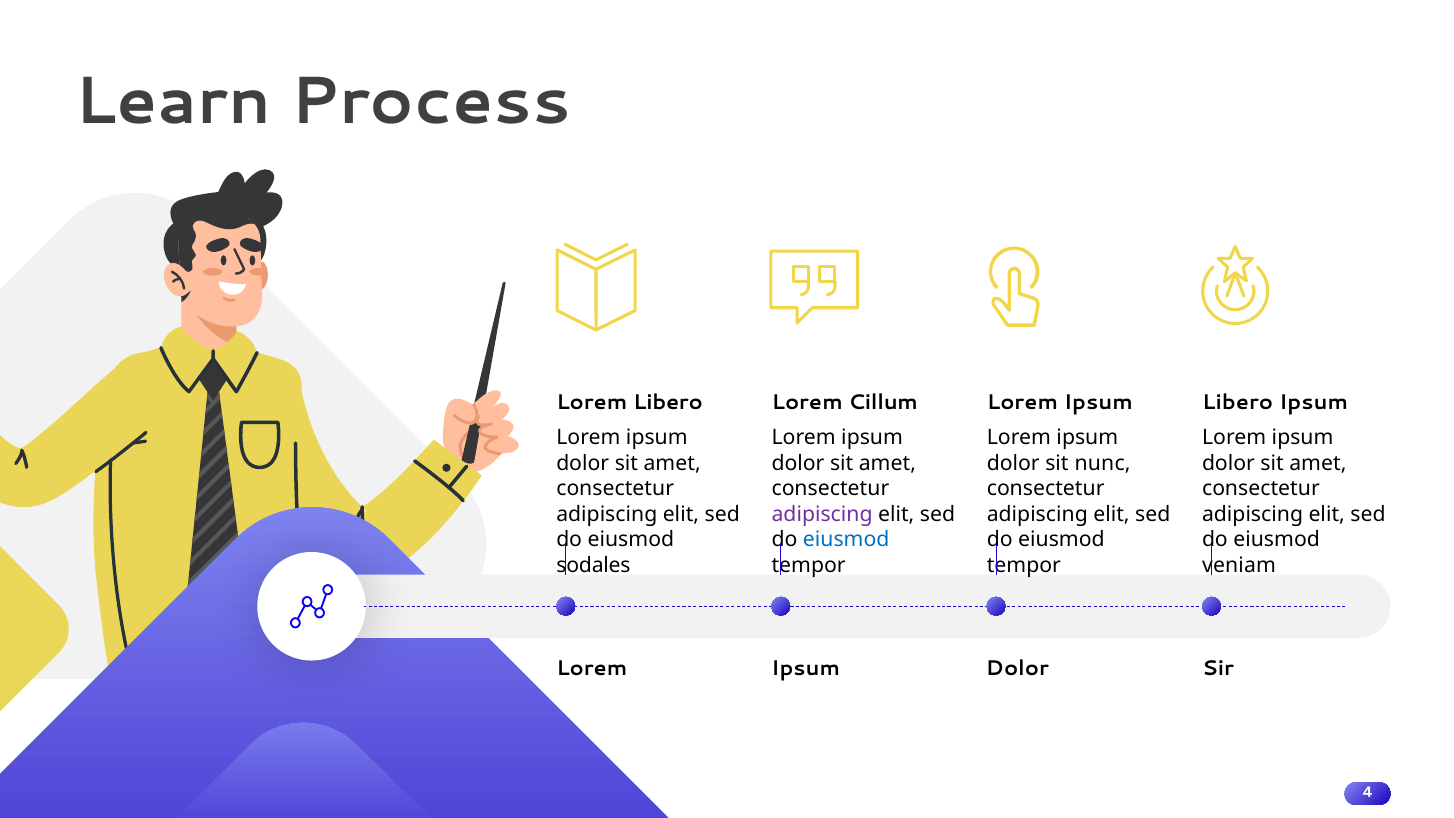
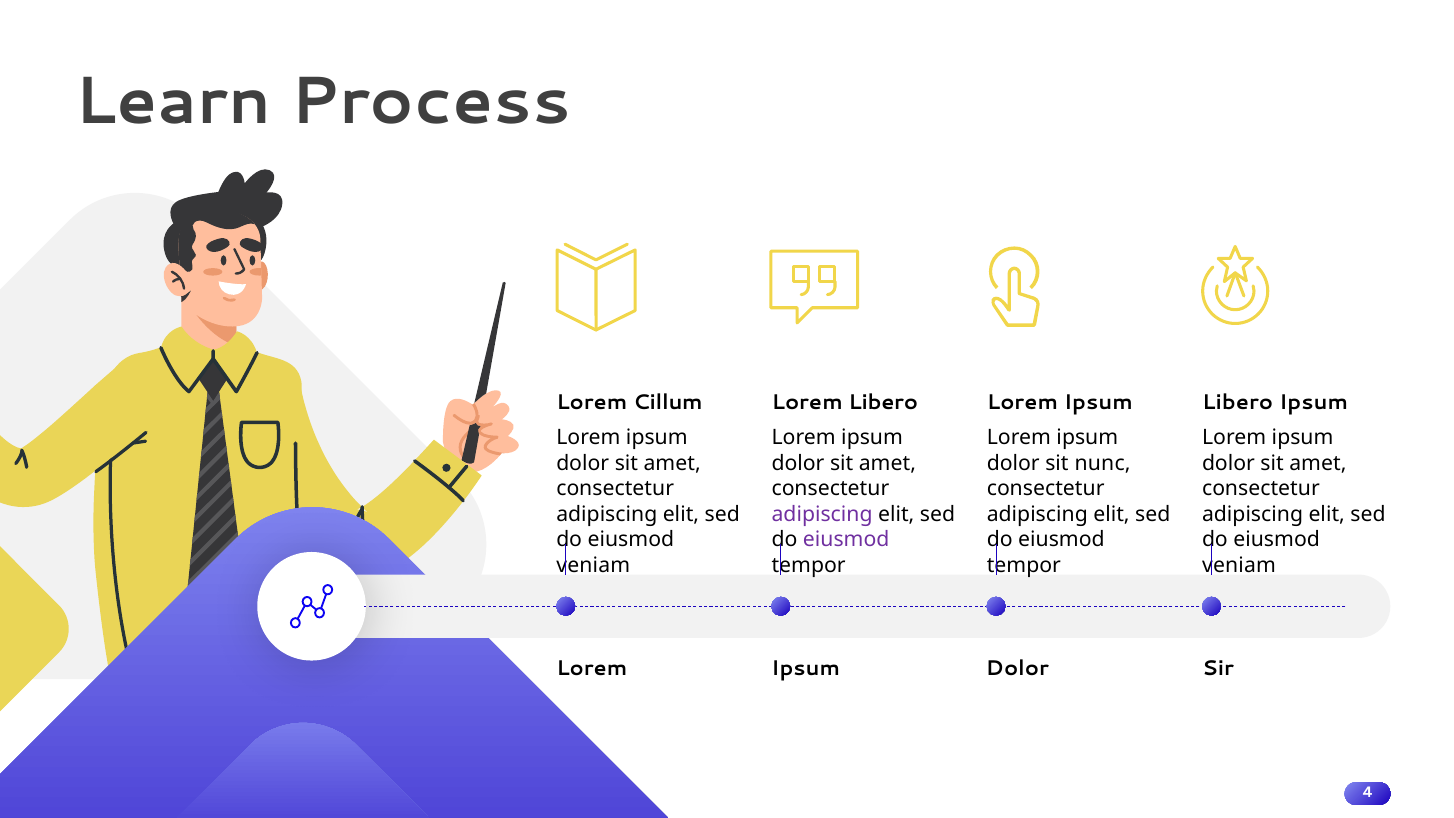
Lorem Libero: Libero -> Cillum
Lorem Cillum: Cillum -> Libero
eiusmod at (846, 539) colour: blue -> purple
sodales at (593, 565): sodales -> veniam
